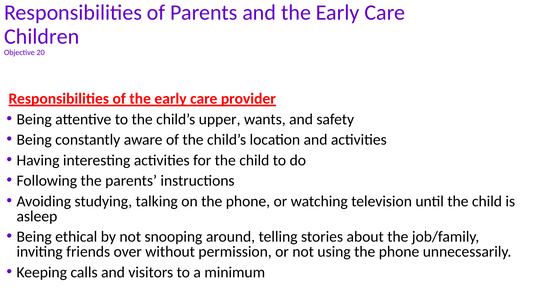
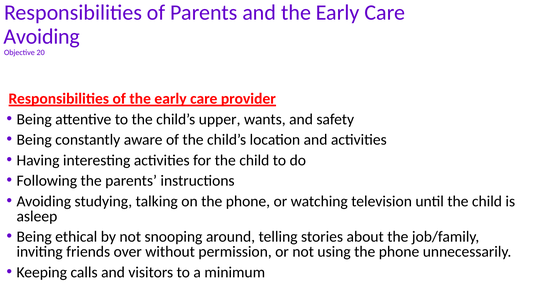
Children at (42, 36): Children -> Avoiding
